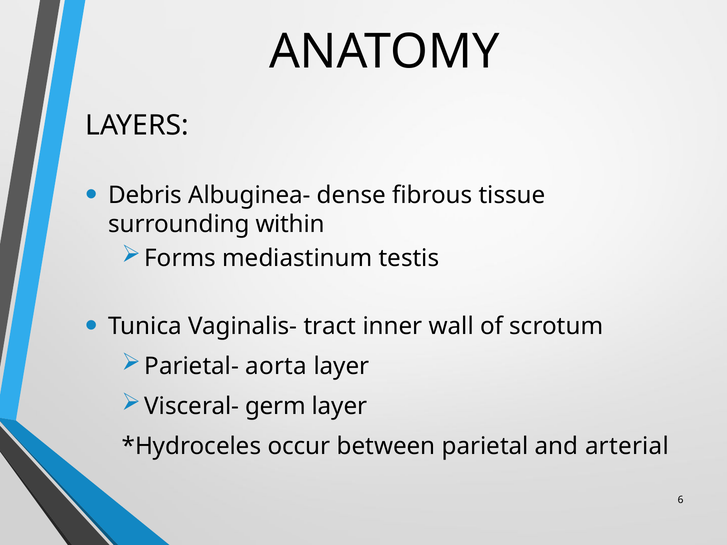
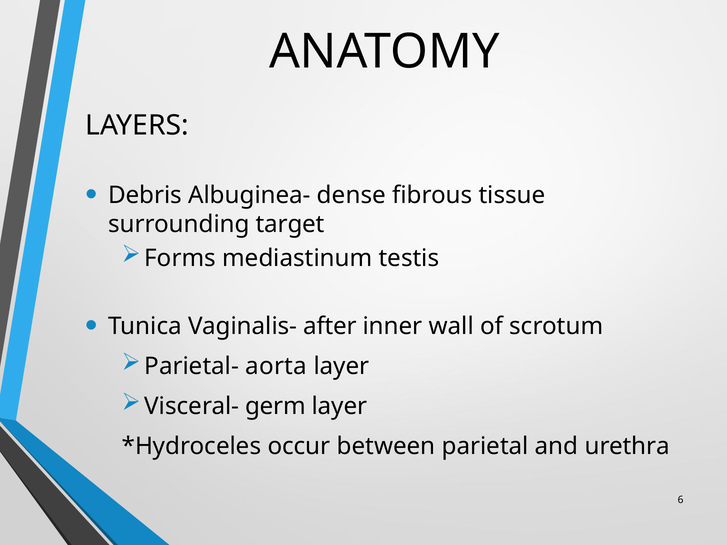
within: within -> target
tract: tract -> after
arterial: arterial -> urethra
